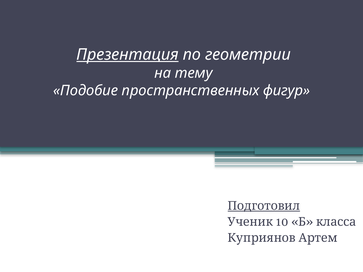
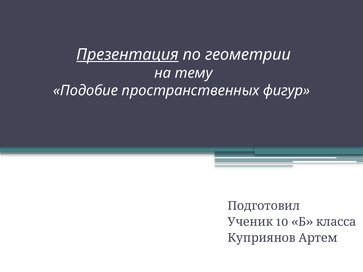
Подготовил underline: present -> none
